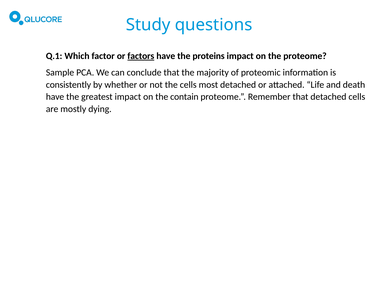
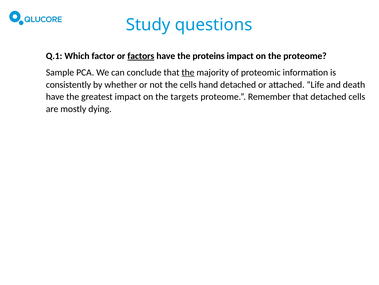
the at (188, 72) underline: none -> present
most: most -> hand
contain: contain -> targets
